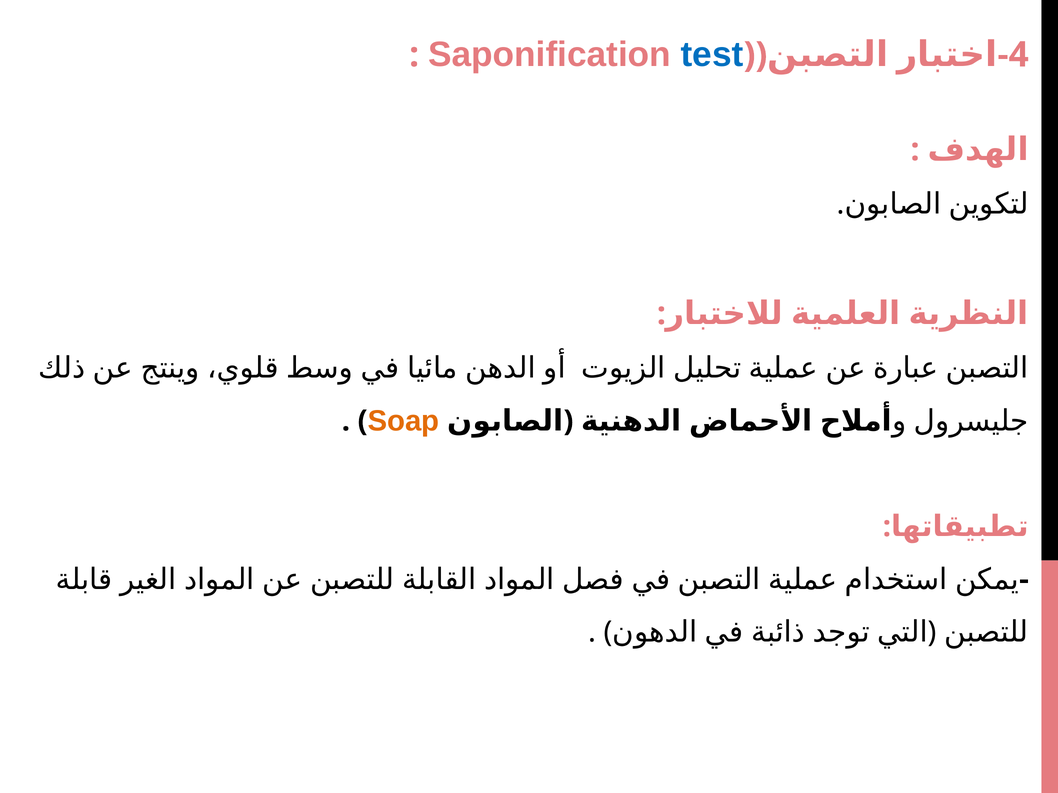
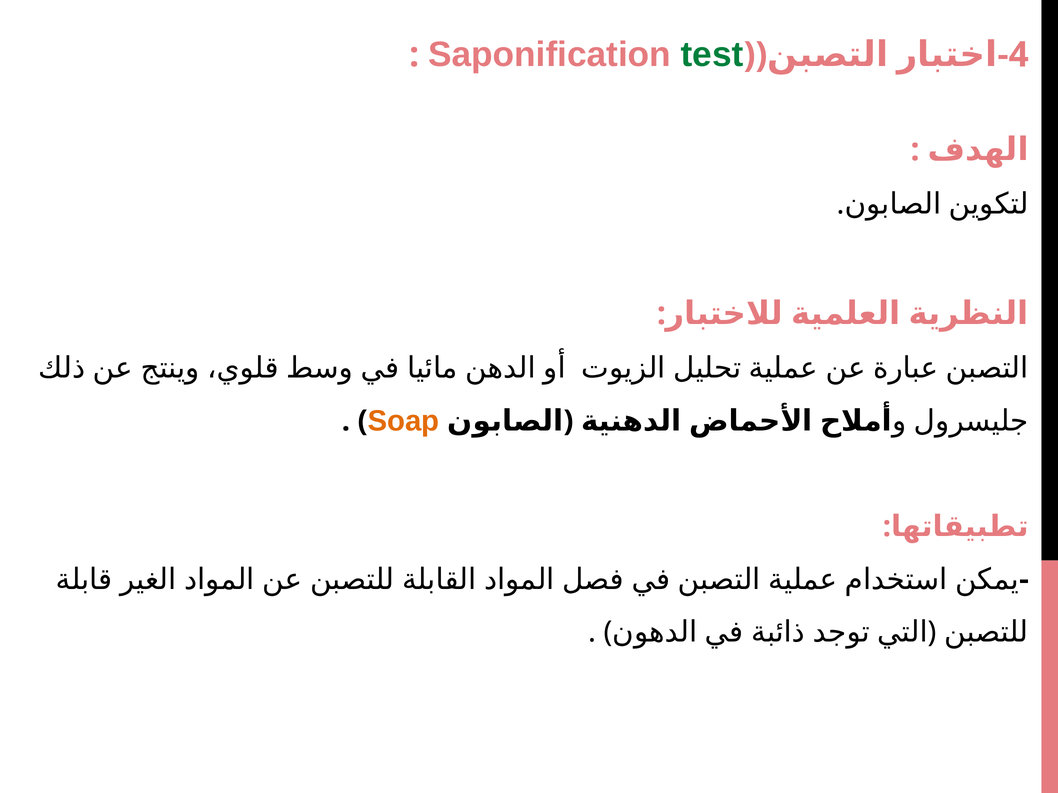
test colour: blue -> green
